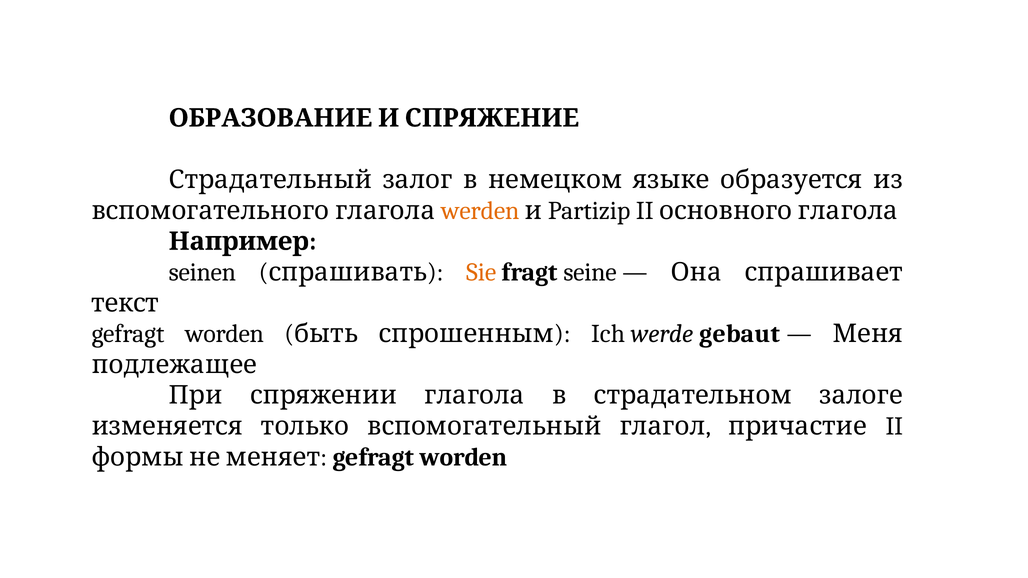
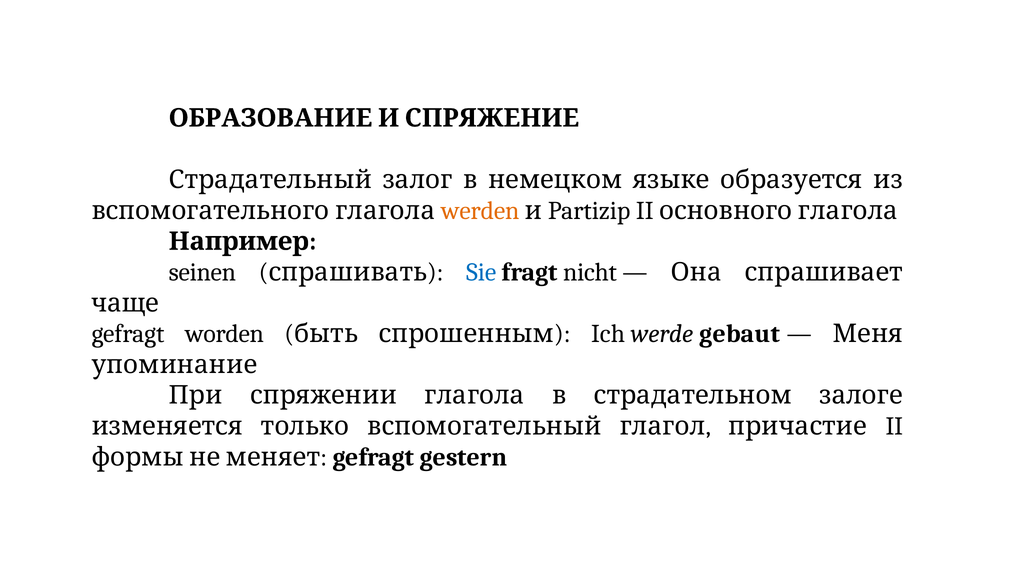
Sie colour: orange -> blue
seine: seine -> nicht
текст: текст -> чаще
подлежащее: подлежащее -> упоминание
worden at (464, 457): worden -> gestern
